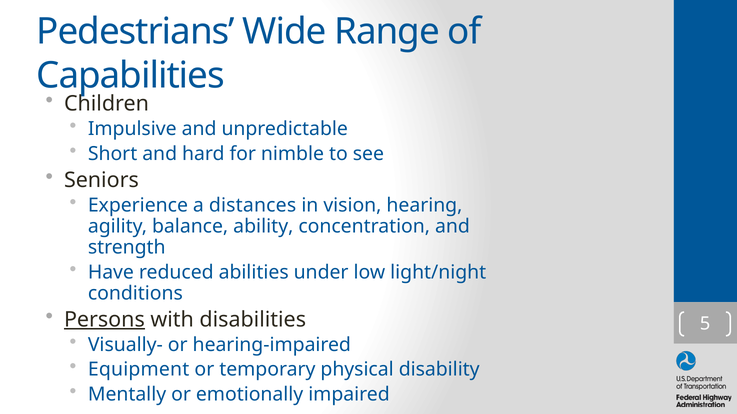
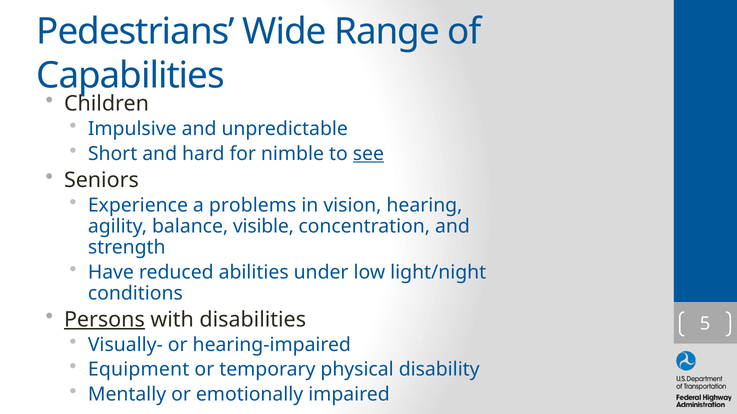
see underline: none -> present
distances: distances -> problems
ability: ability -> visible
